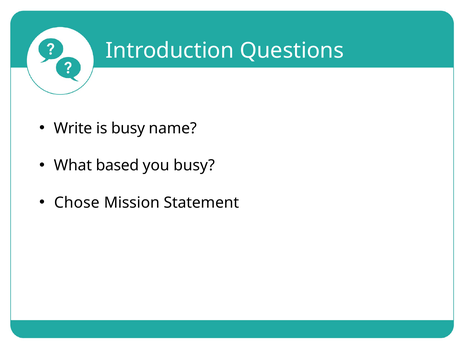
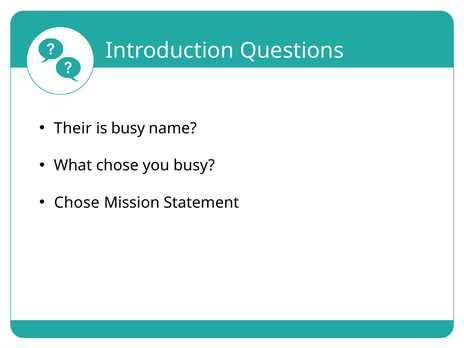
Write: Write -> Their
What based: based -> chose
